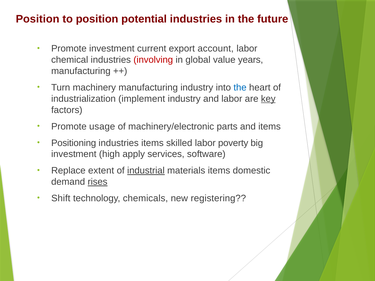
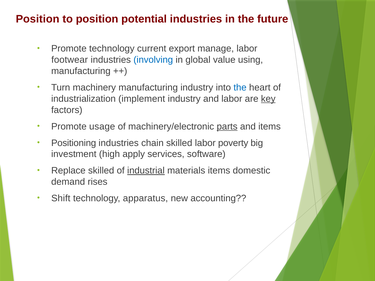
Promote investment: investment -> technology
account: account -> manage
chemical: chemical -> footwear
involving colour: red -> blue
years: years -> using
parts underline: none -> present
industries items: items -> chain
Replace extent: extent -> skilled
rises underline: present -> none
chemicals: chemicals -> apparatus
registering: registering -> accounting
